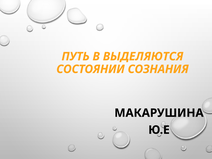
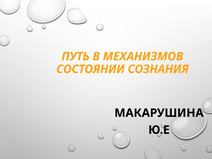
ВЫДЕЛЯЮТСЯ: ВЫДЕЛЯЮТСЯ -> МЕХАНИЗМОВ
